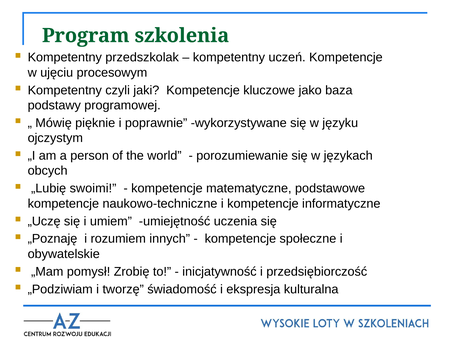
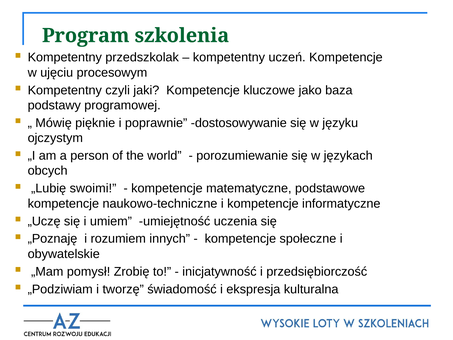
wykorzystywane: wykorzystywane -> dostosowywanie
